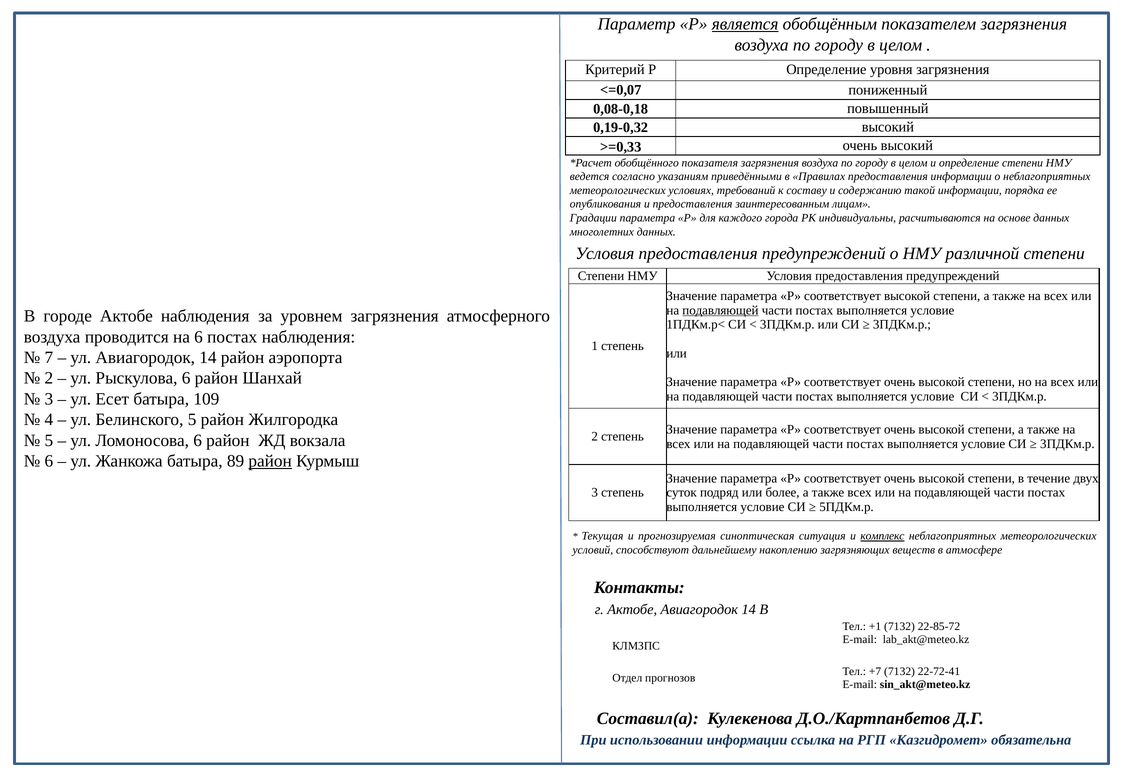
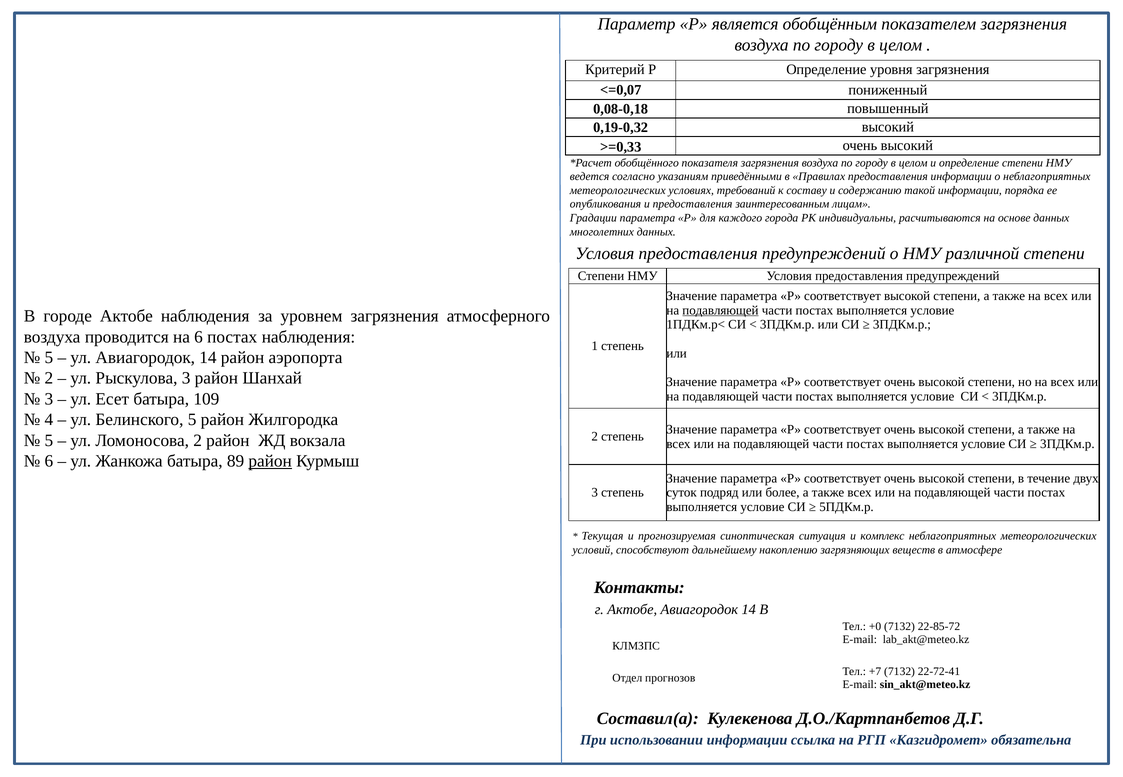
является underline: present -> none
7 at (49, 358): 7 -> 5
Рыскулова 6: 6 -> 3
Ломоносова 6: 6 -> 2
комплекс underline: present -> none
+1: +1 -> +0
